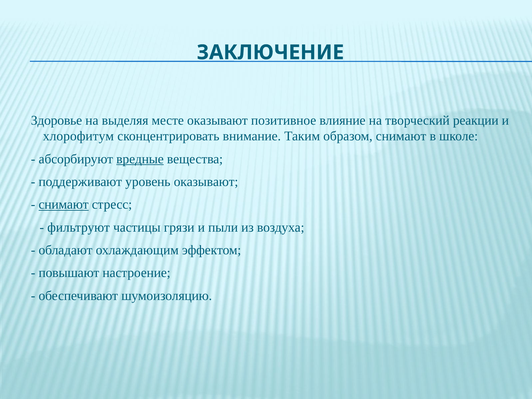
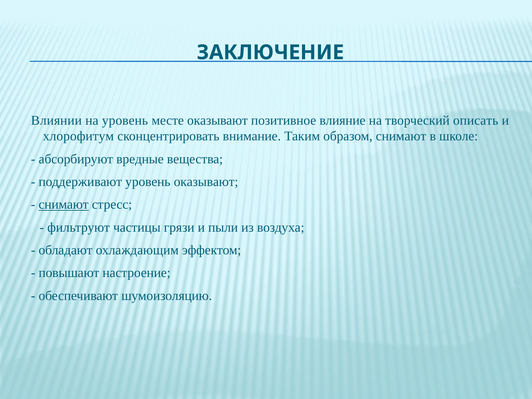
Здоровье: Здоровье -> Влиянии
на выделяя: выделяя -> уровень
реакции: реакции -> описать
вредные underline: present -> none
